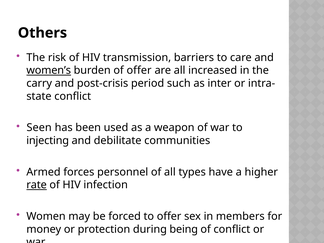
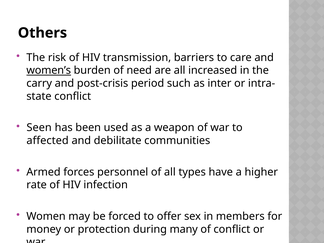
of offer: offer -> need
injecting: injecting -> affected
rate underline: present -> none
being: being -> many
